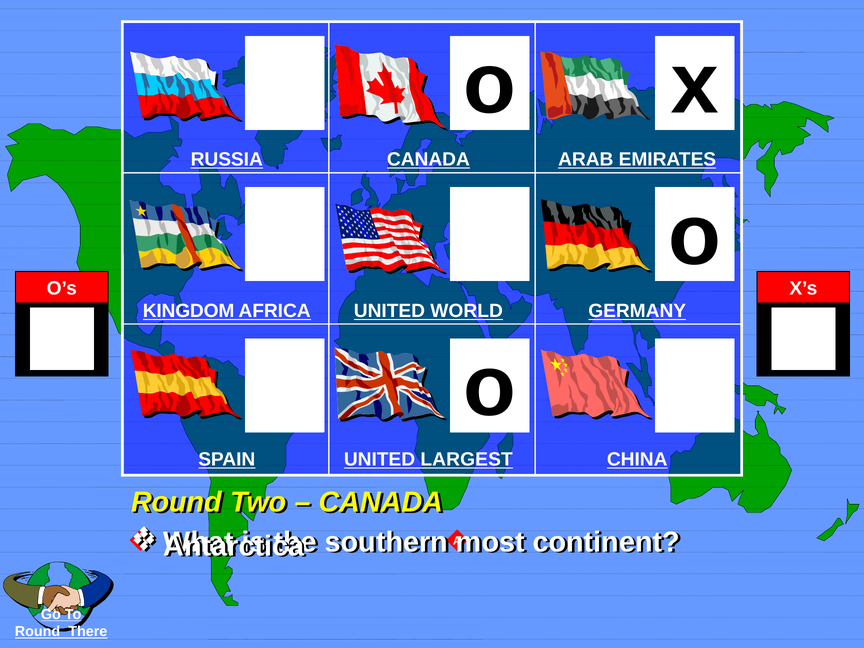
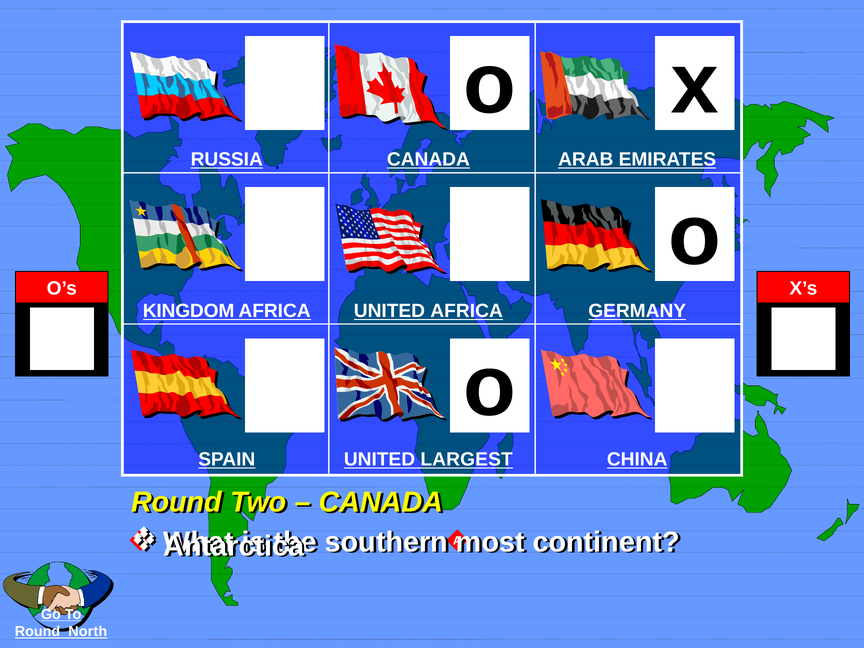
UNITED WORLD: WORLD -> AFRICA
There: There -> North
